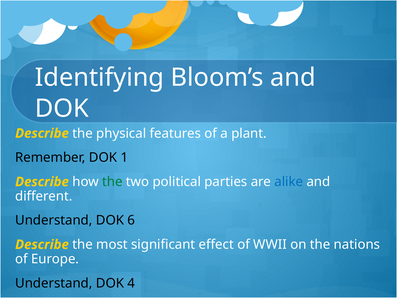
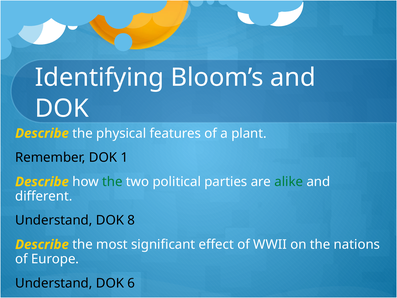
alike colour: blue -> green
6: 6 -> 8
4: 4 -> 6
